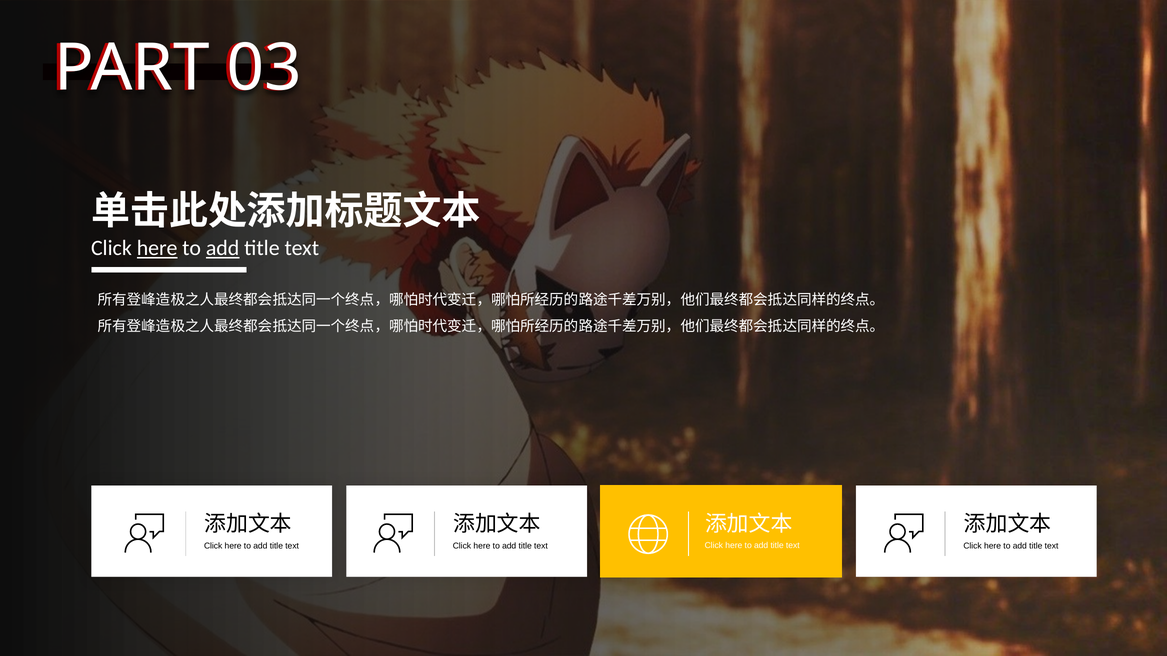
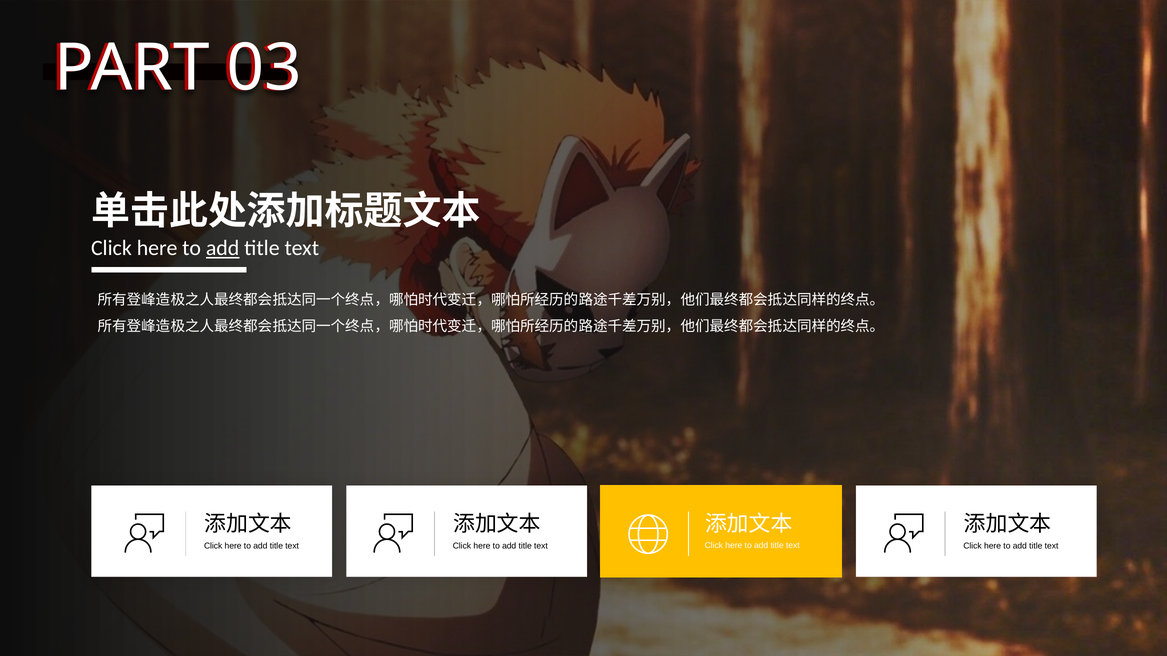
here at (157, 248) underline: present -> none
